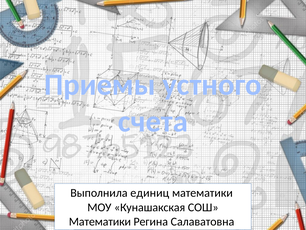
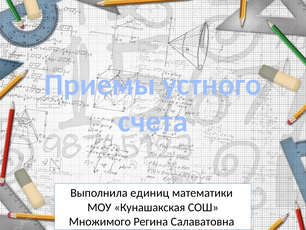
Математики at (100, 221): Математики -> Множимого
